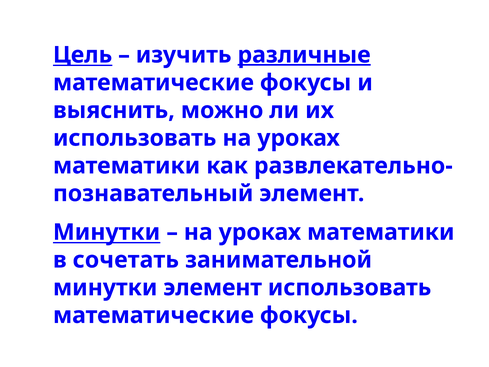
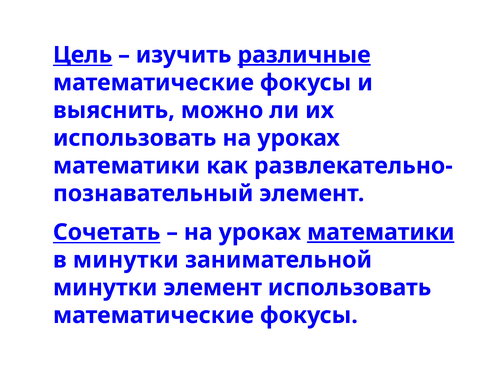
Минутки at (107, 232): Минутки -> Сочетать
математики at (381, 232) underline: none -> present
в сочетать: сочетать -> минутки
